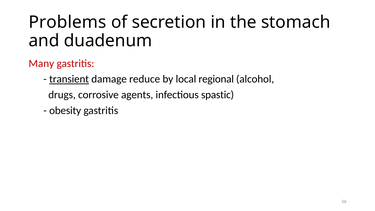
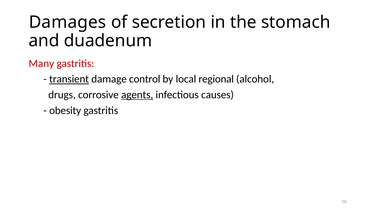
Problems: Problems -> Damages
reduce: reduce -> control
agents underline: none -> present
spastic: spastic -> causes
